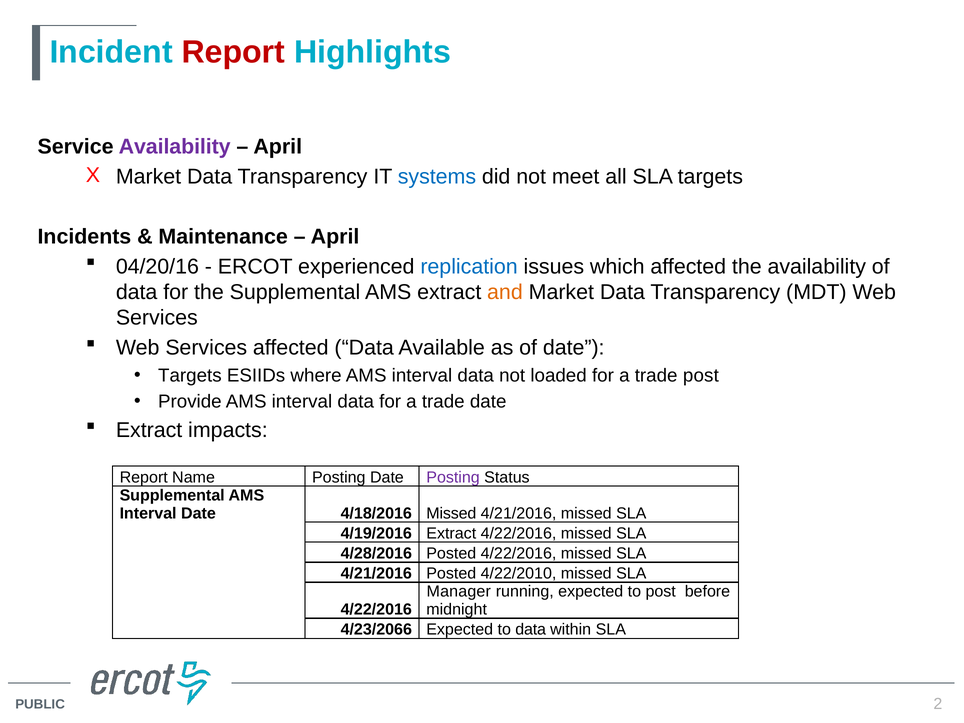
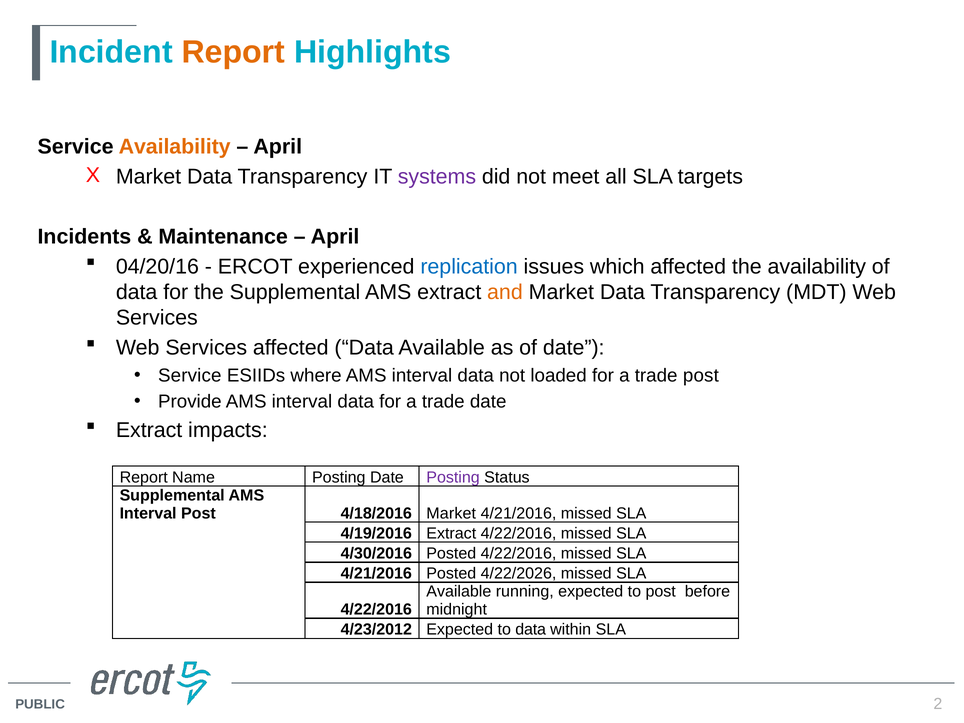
Report at (233, 52) colour: red -> orange
Availability at (175, 147) colour: purple -> orange
systems colour: blue -> purple
Targets at (190, 376): Targets -> Service
Interval Date: Date -> Post
4/18/2016 Missed: Missed -> Market
4/28/2016: 4/28/2016 -> 4/30/2016
4/22/2010: 4/22/2010 -> 4/22/2026
Manager at (459, 592): Manager -> Available
4/23/2066: 4/23/2066 -> 4/23/2012
